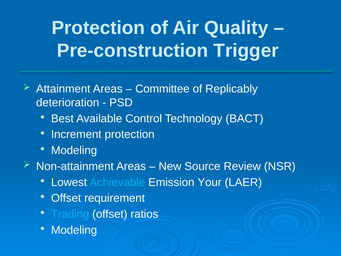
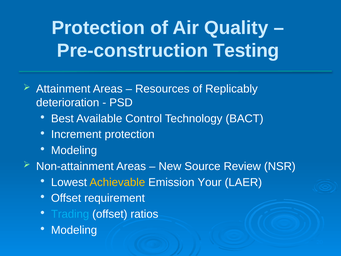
Trigger: Trigger -> Testing
Committee: Committee -> Resources
Achievable colour: light blue -> yellow
